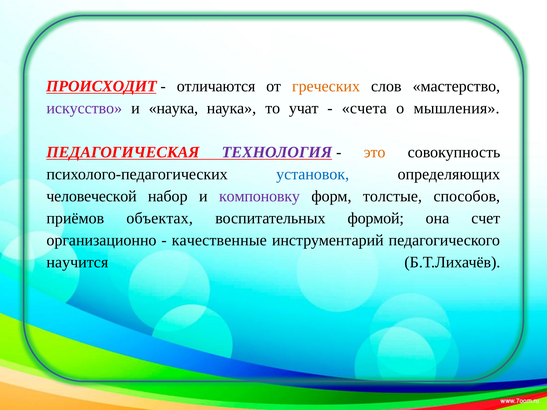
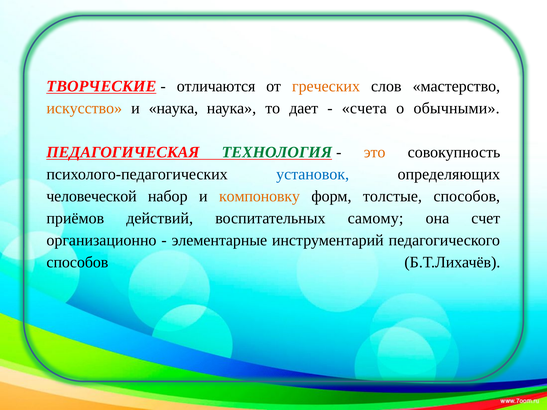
ПРОИСХОДИТ: ПРОИСХОДИТ -> ТВОРЧЕСКИЕ
искусство colour: purple -> orange
учат: учат -> дает
мышления: мышления -> обычными
ТЕХНОЛОГИЯ colour: purple -> green
компоновку colour: purple -> orange
объектах: объектах -> действий
формой: формой -> самому
качественные: качественные -> элементарные
научится at (77, 263): научится -> способов
